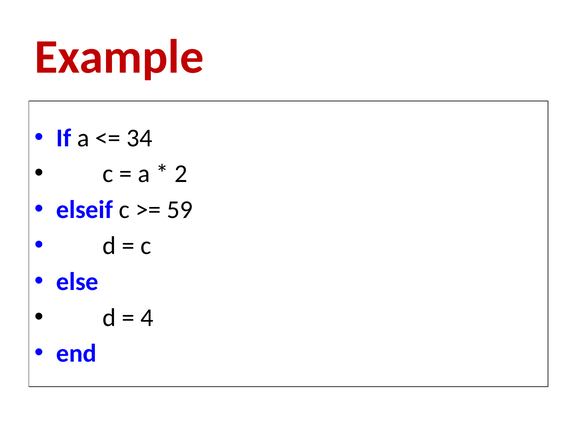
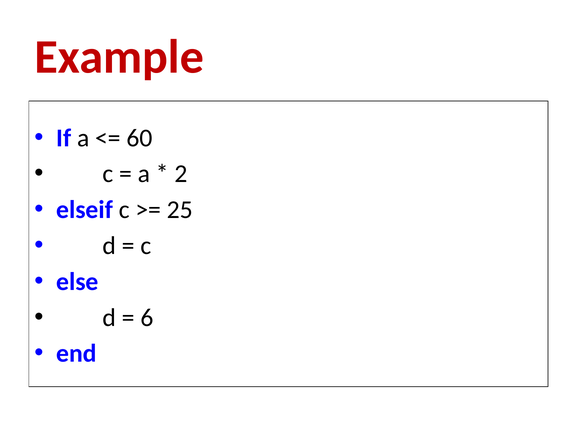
34: 34 -> 60
59: 59 -> 25
4: 4 -> 6
